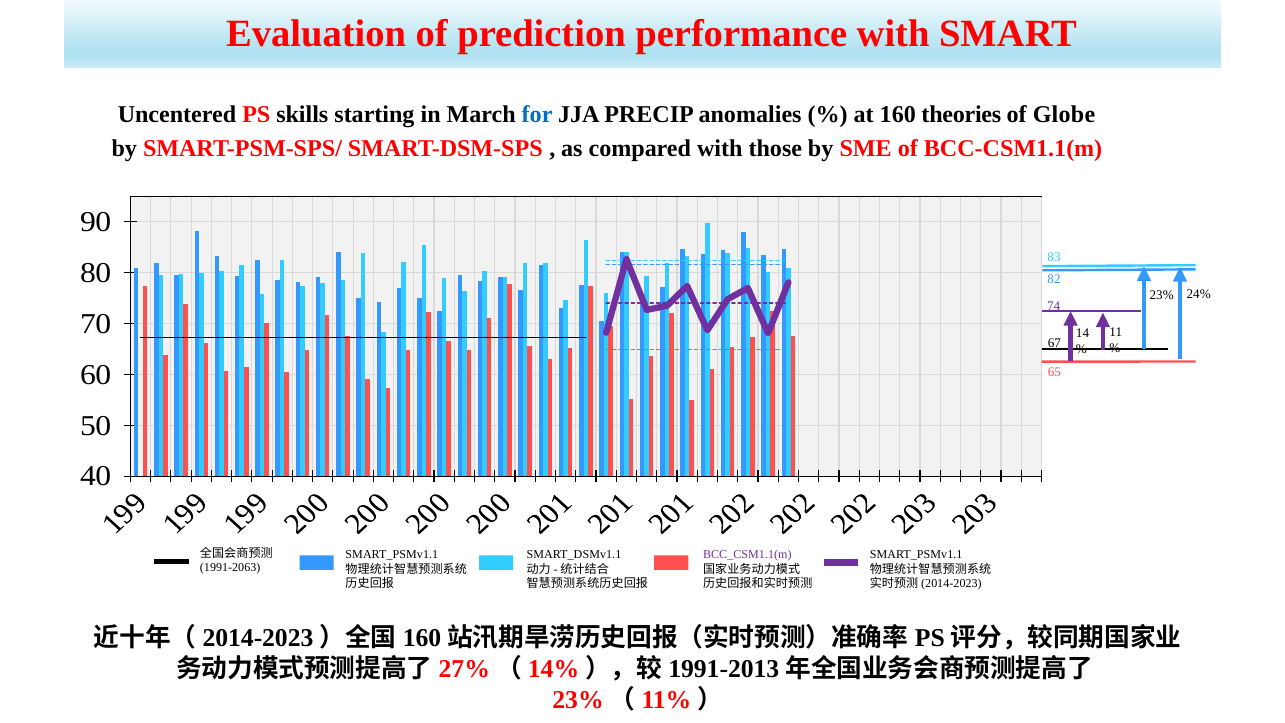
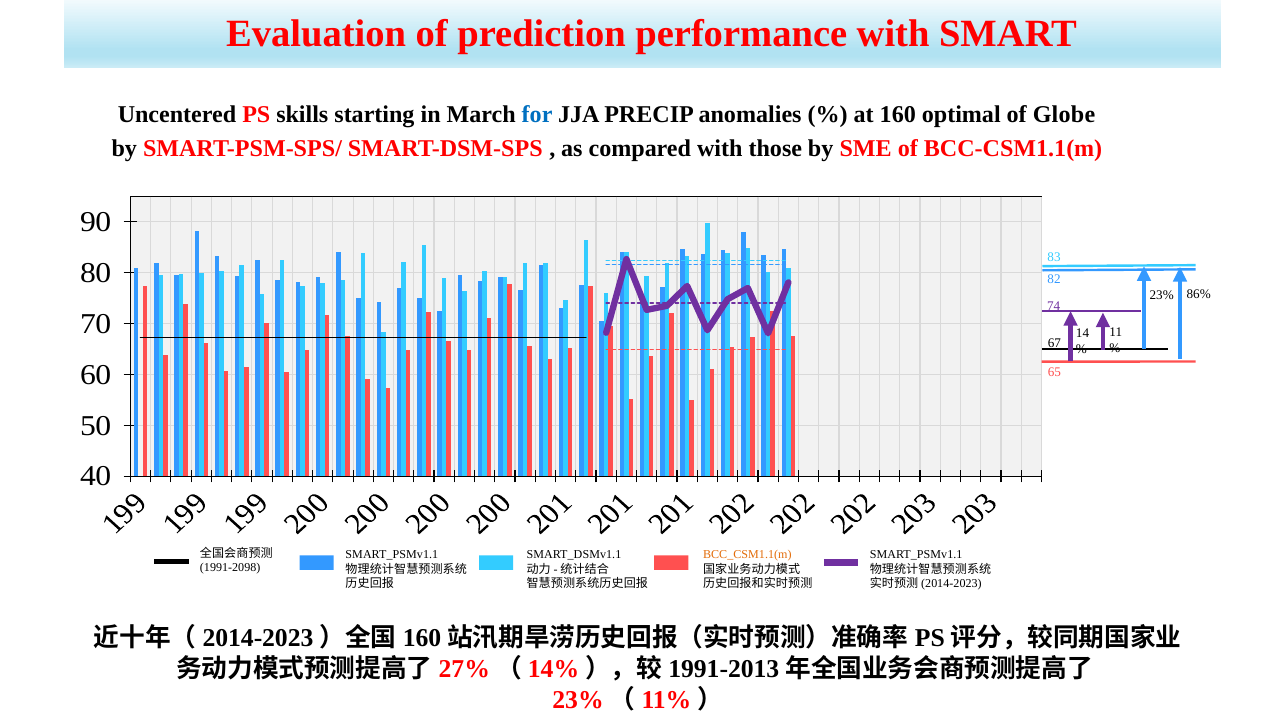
theories: theories -> optimal
24%: 24% -> 86%
BCC_CSM1.1(m colour: purple -> orange
1991-2063: 1991-2063 -> 1991-2098
